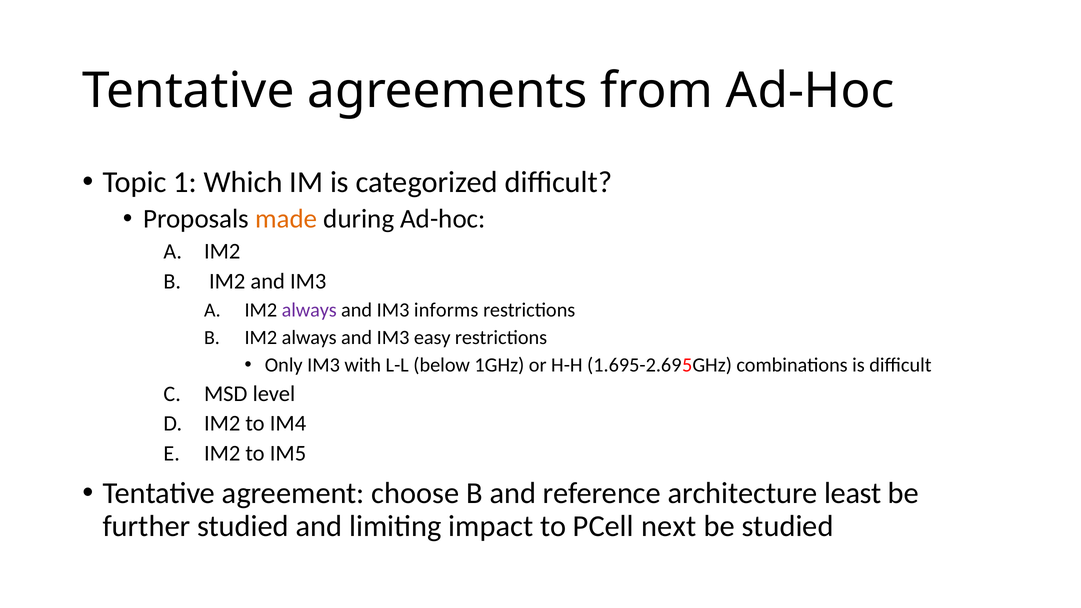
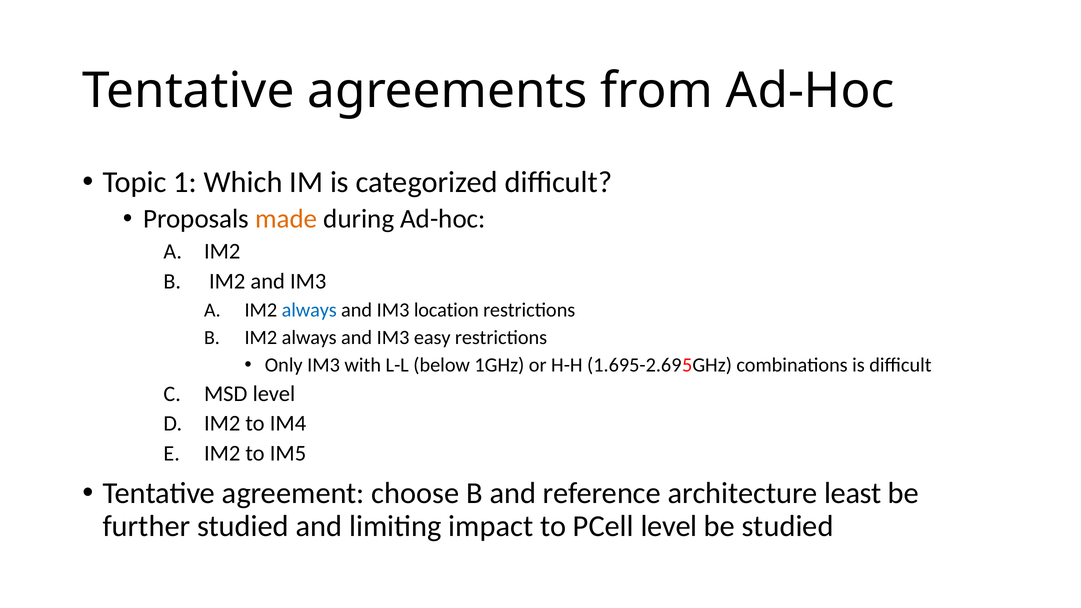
always at (309, 310) colour: purple -> blue
informs: informs -> location
PCell next: next -> level
